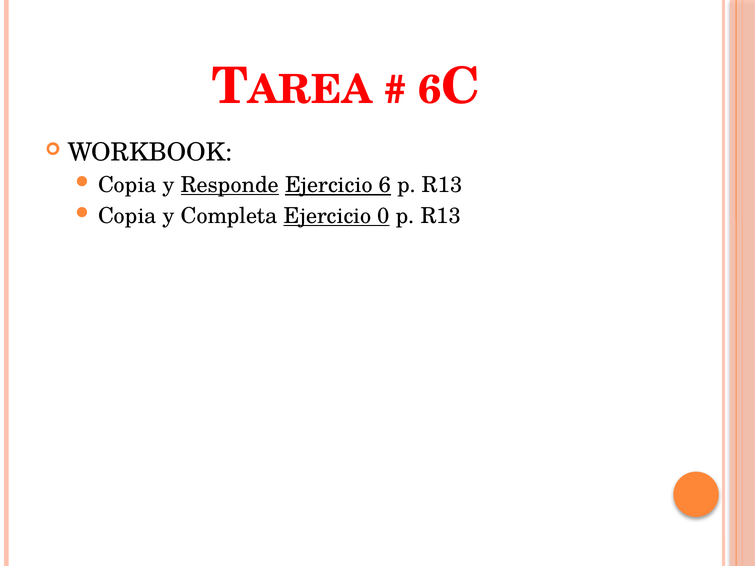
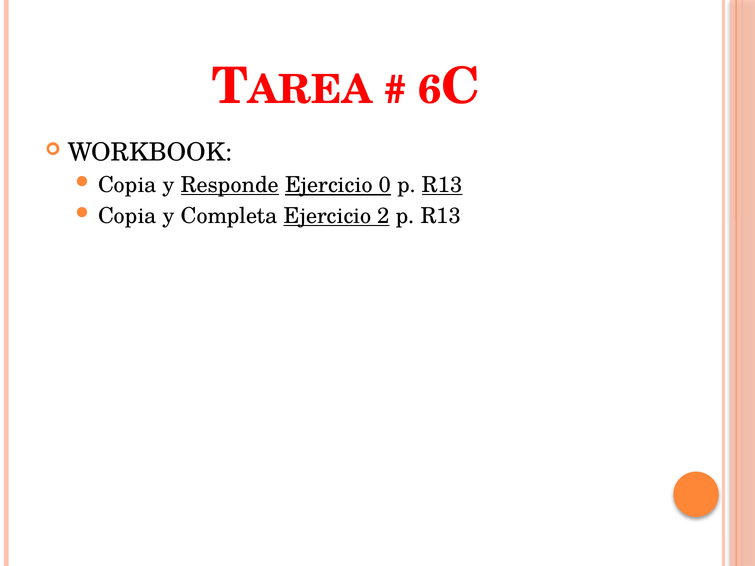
Ejercicio 6: 6 -> 0
R13 at (442, 185) underline: none -> present
0: 0 -> 2
